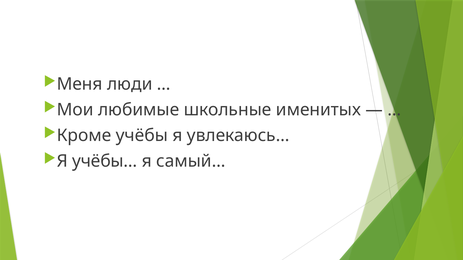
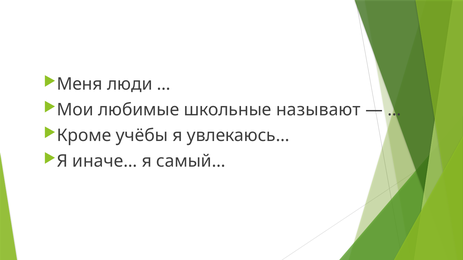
именитых: именитых -> называют
учёбы…: учёбы… -> иначе…
